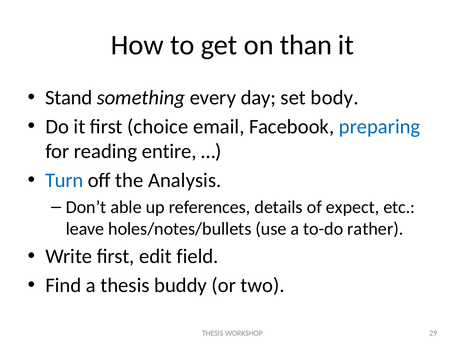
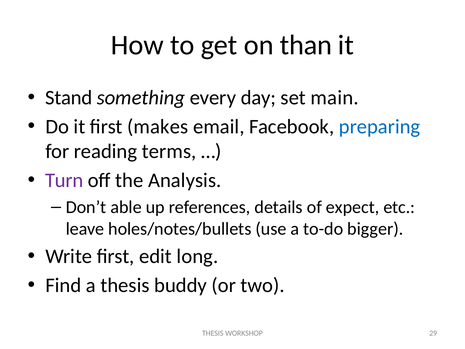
body: body -> main
choice: choice -> makes
entire: entire -> terms
Turn colour: blue -> purple
rather: rather -> bigger
field: field -> long
